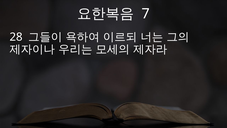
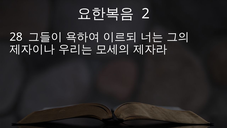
7: 7 -> 2
